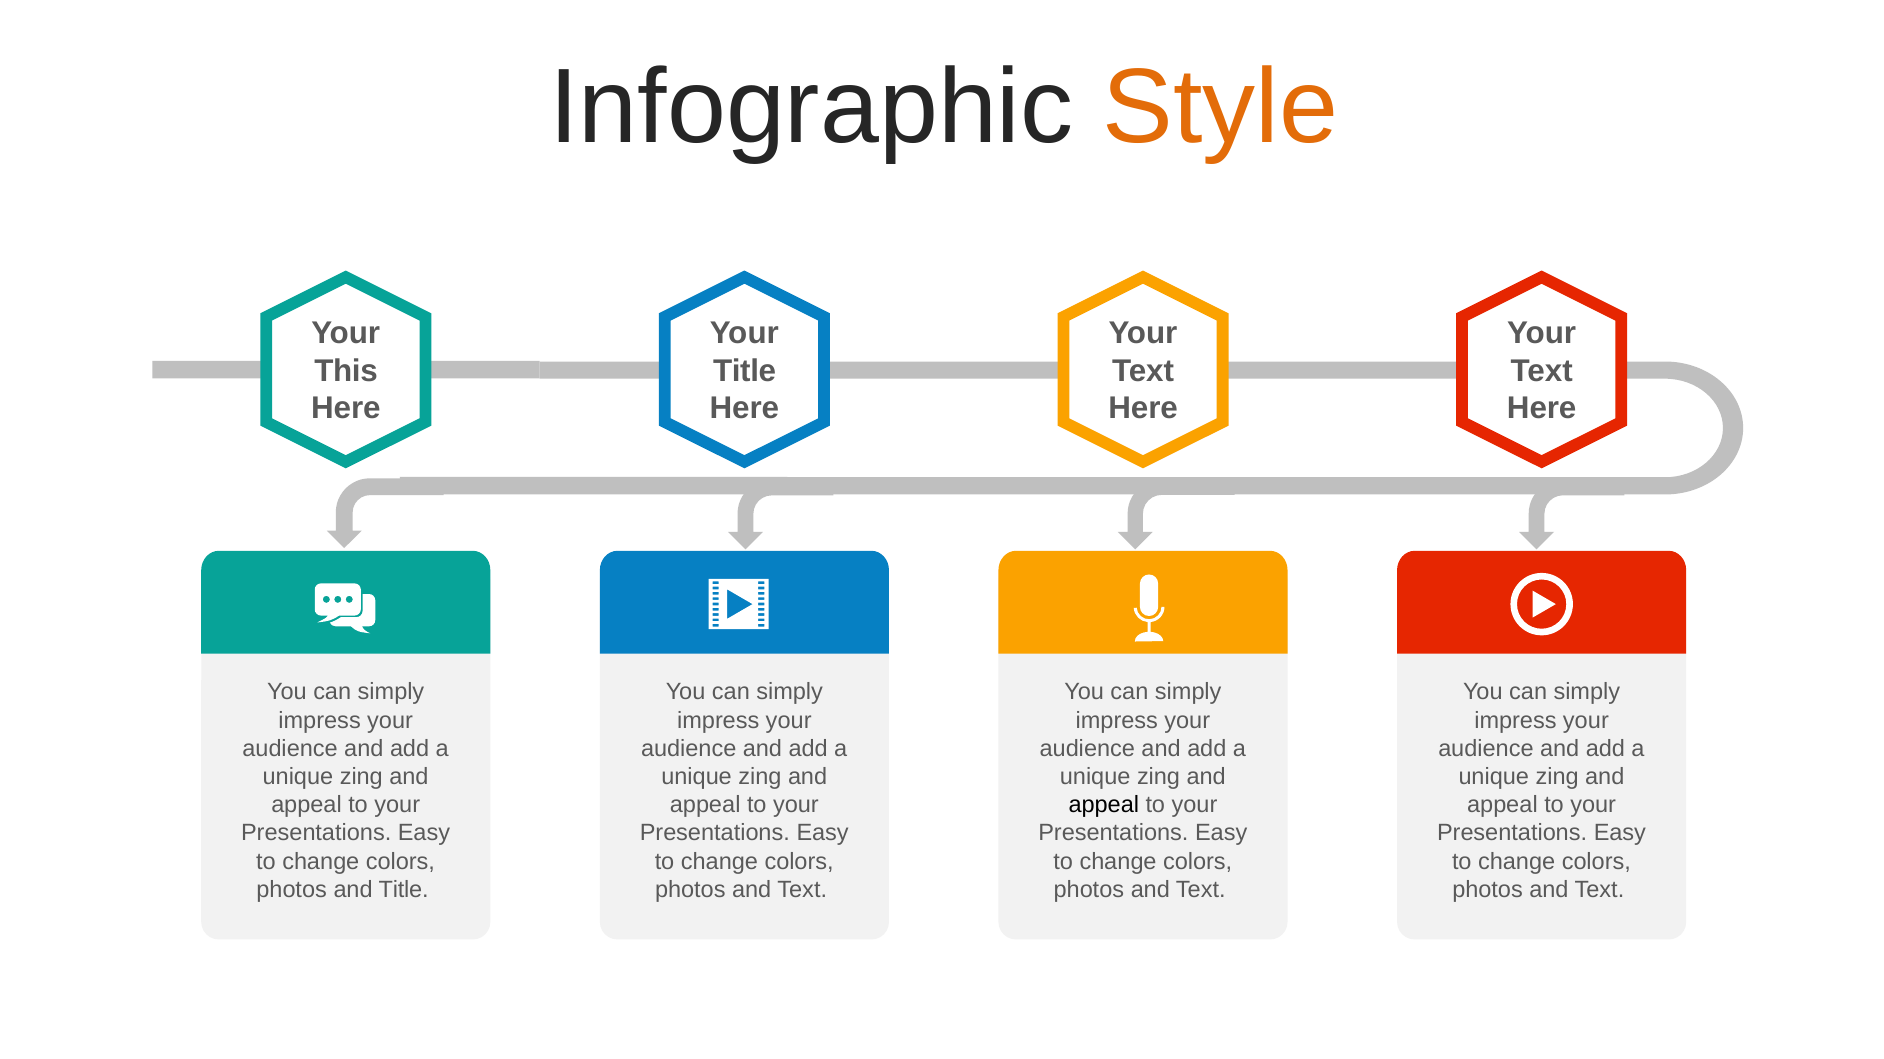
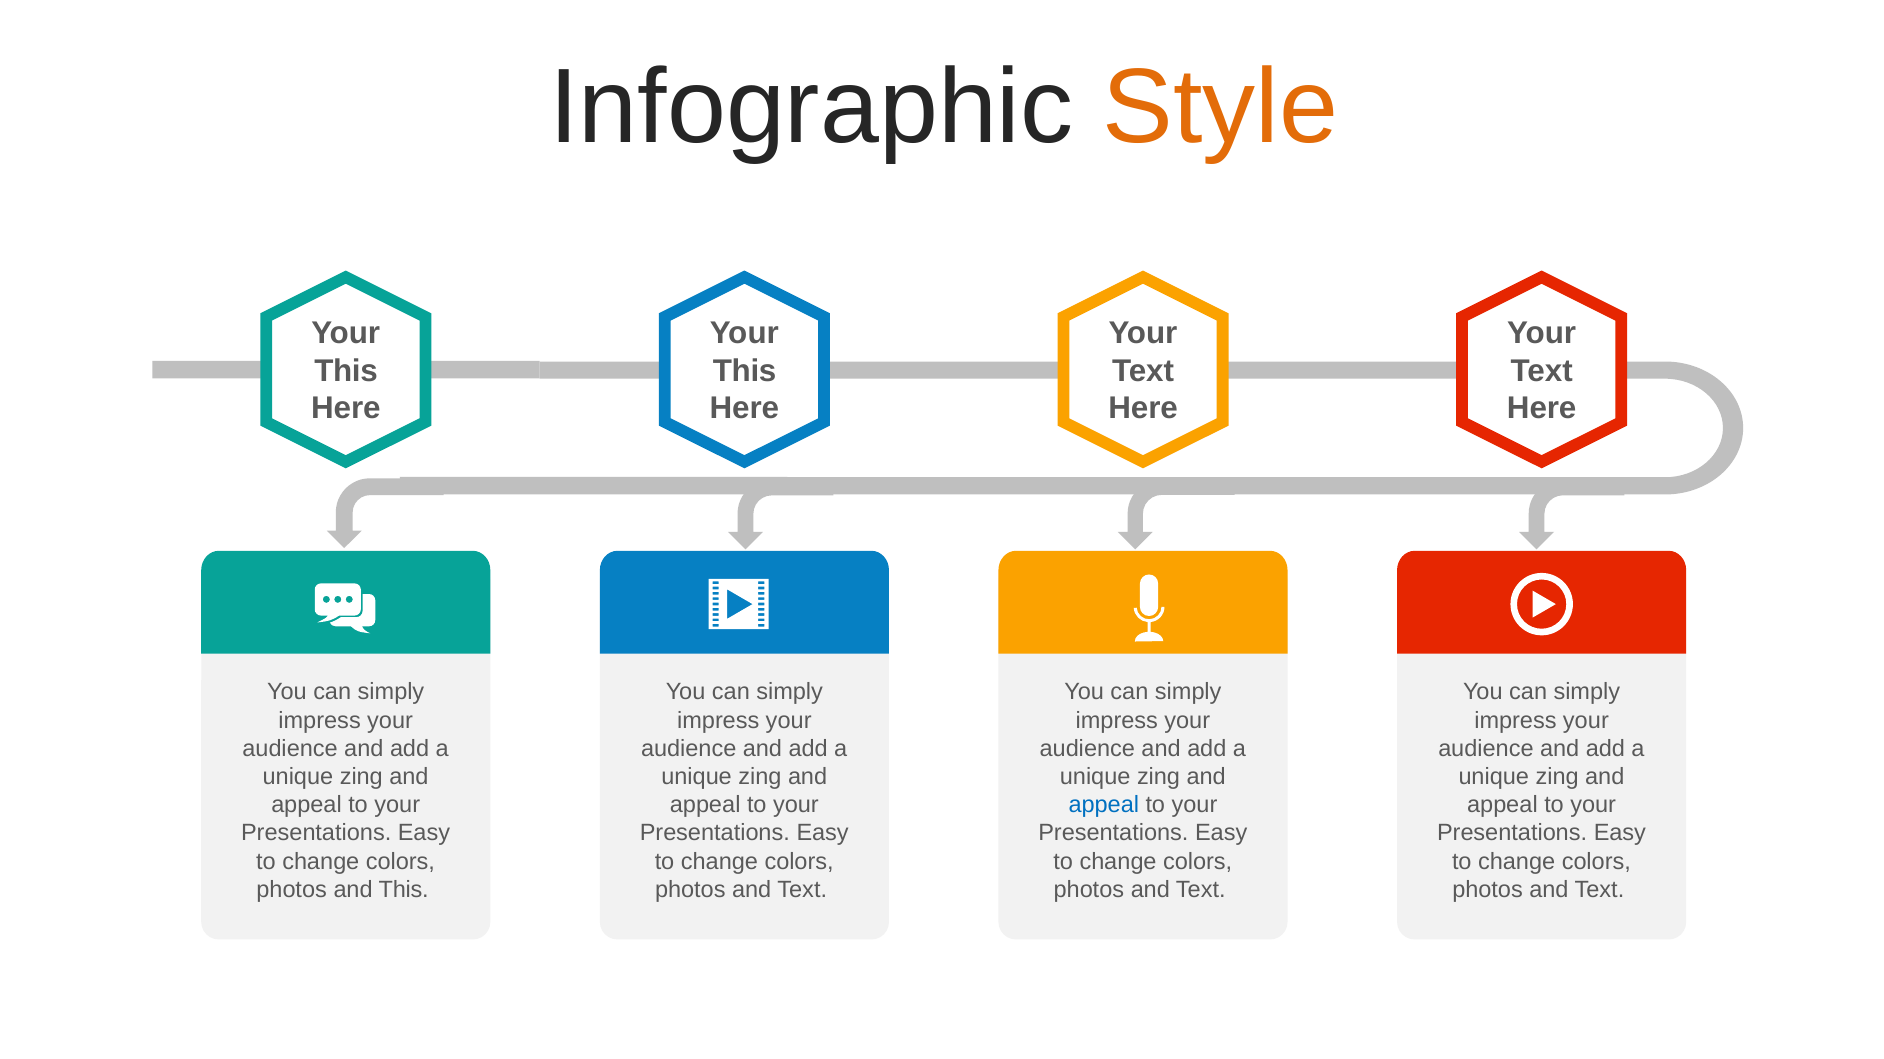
Title at (745, 371): Title -> This
appeal at (1104, 806) colour: black -> blue
and Title: Title -> This
